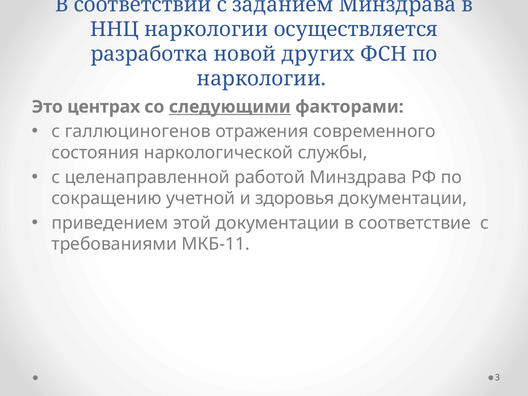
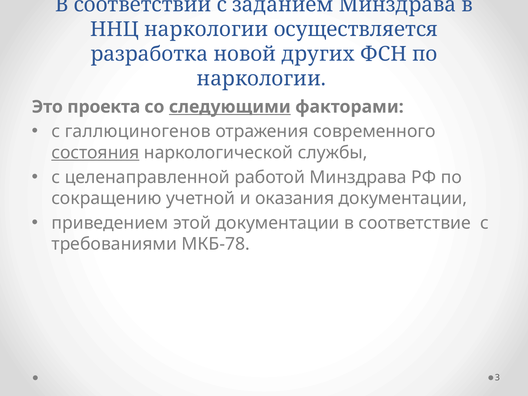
центрах: центрах -> проекта
состояния underline: none -> present
здоровья: здоровья -> оказания
МКБ-11: МКБ-11 -> МКБ-78
